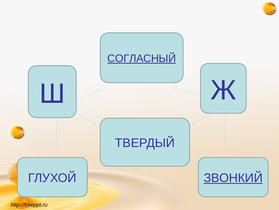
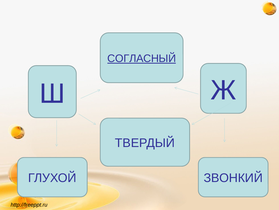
ЗВОНКИЙ underline: present -> none
